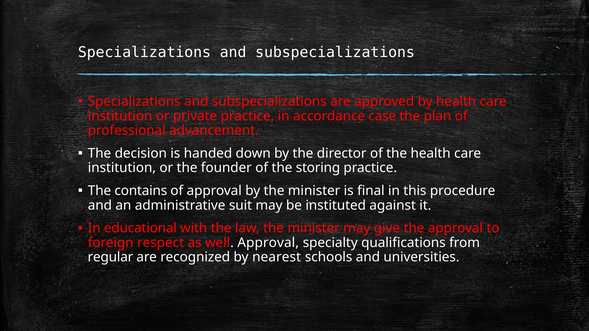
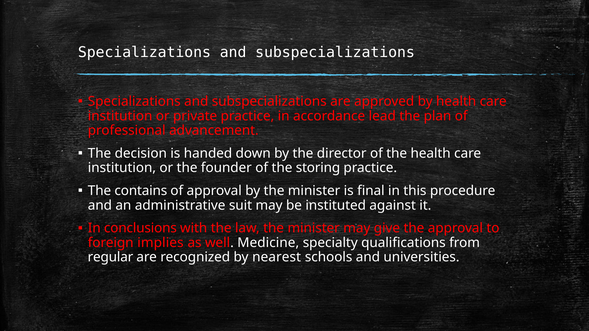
case: case -> lead
educational: educational -> conclusions
respect: respect -> implies
well Approval: Approval -> Medicine
